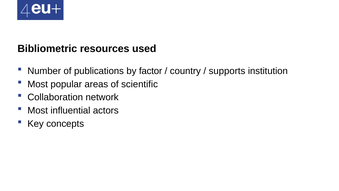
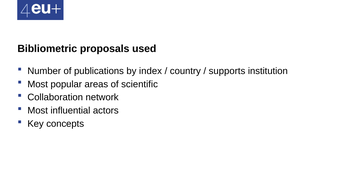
resources: resources -> proposals
factor: factor -> index
